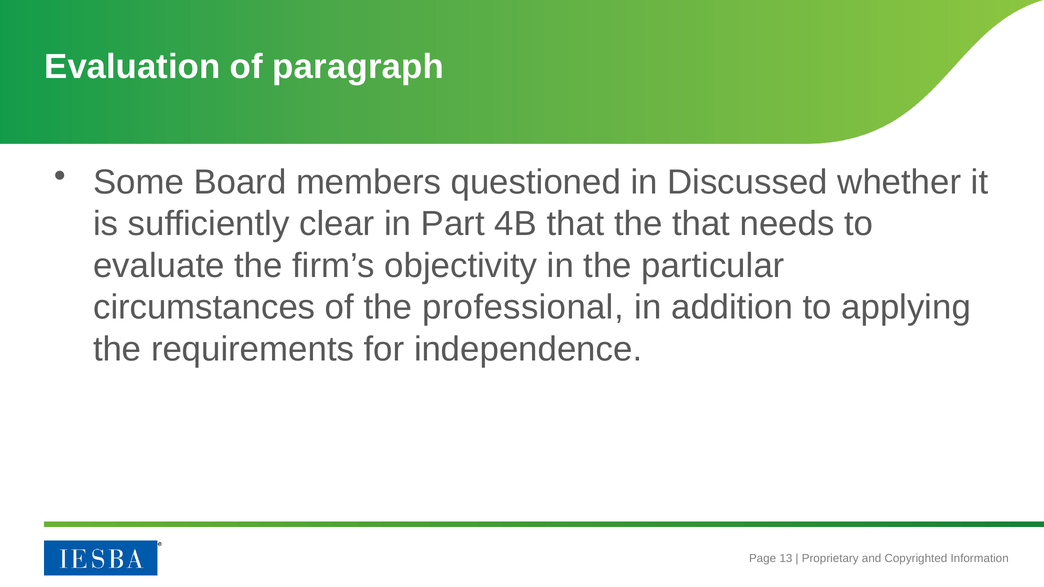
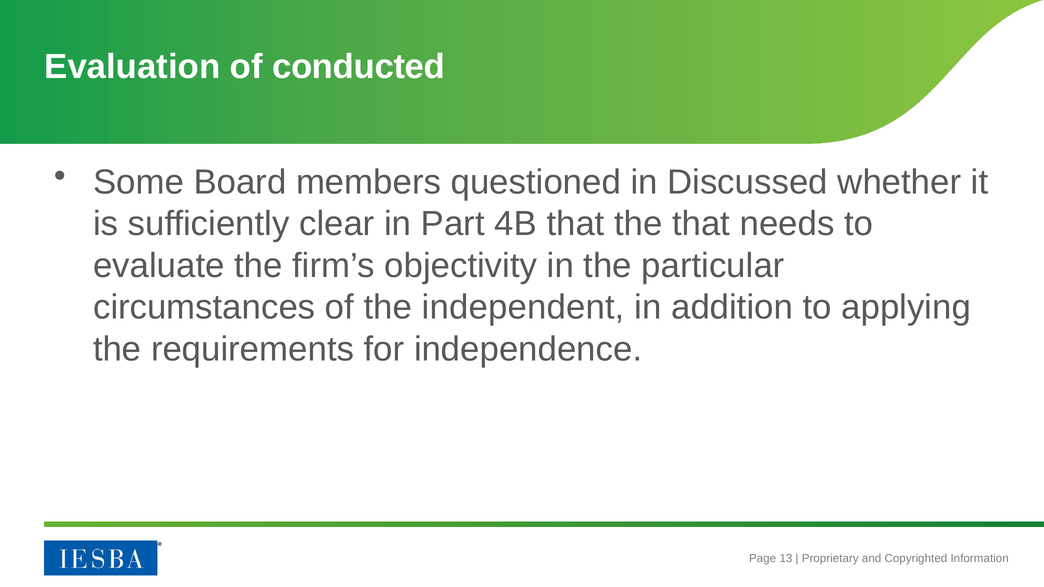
paragraph: paragraph -> conducted
professional: professional -> independent
